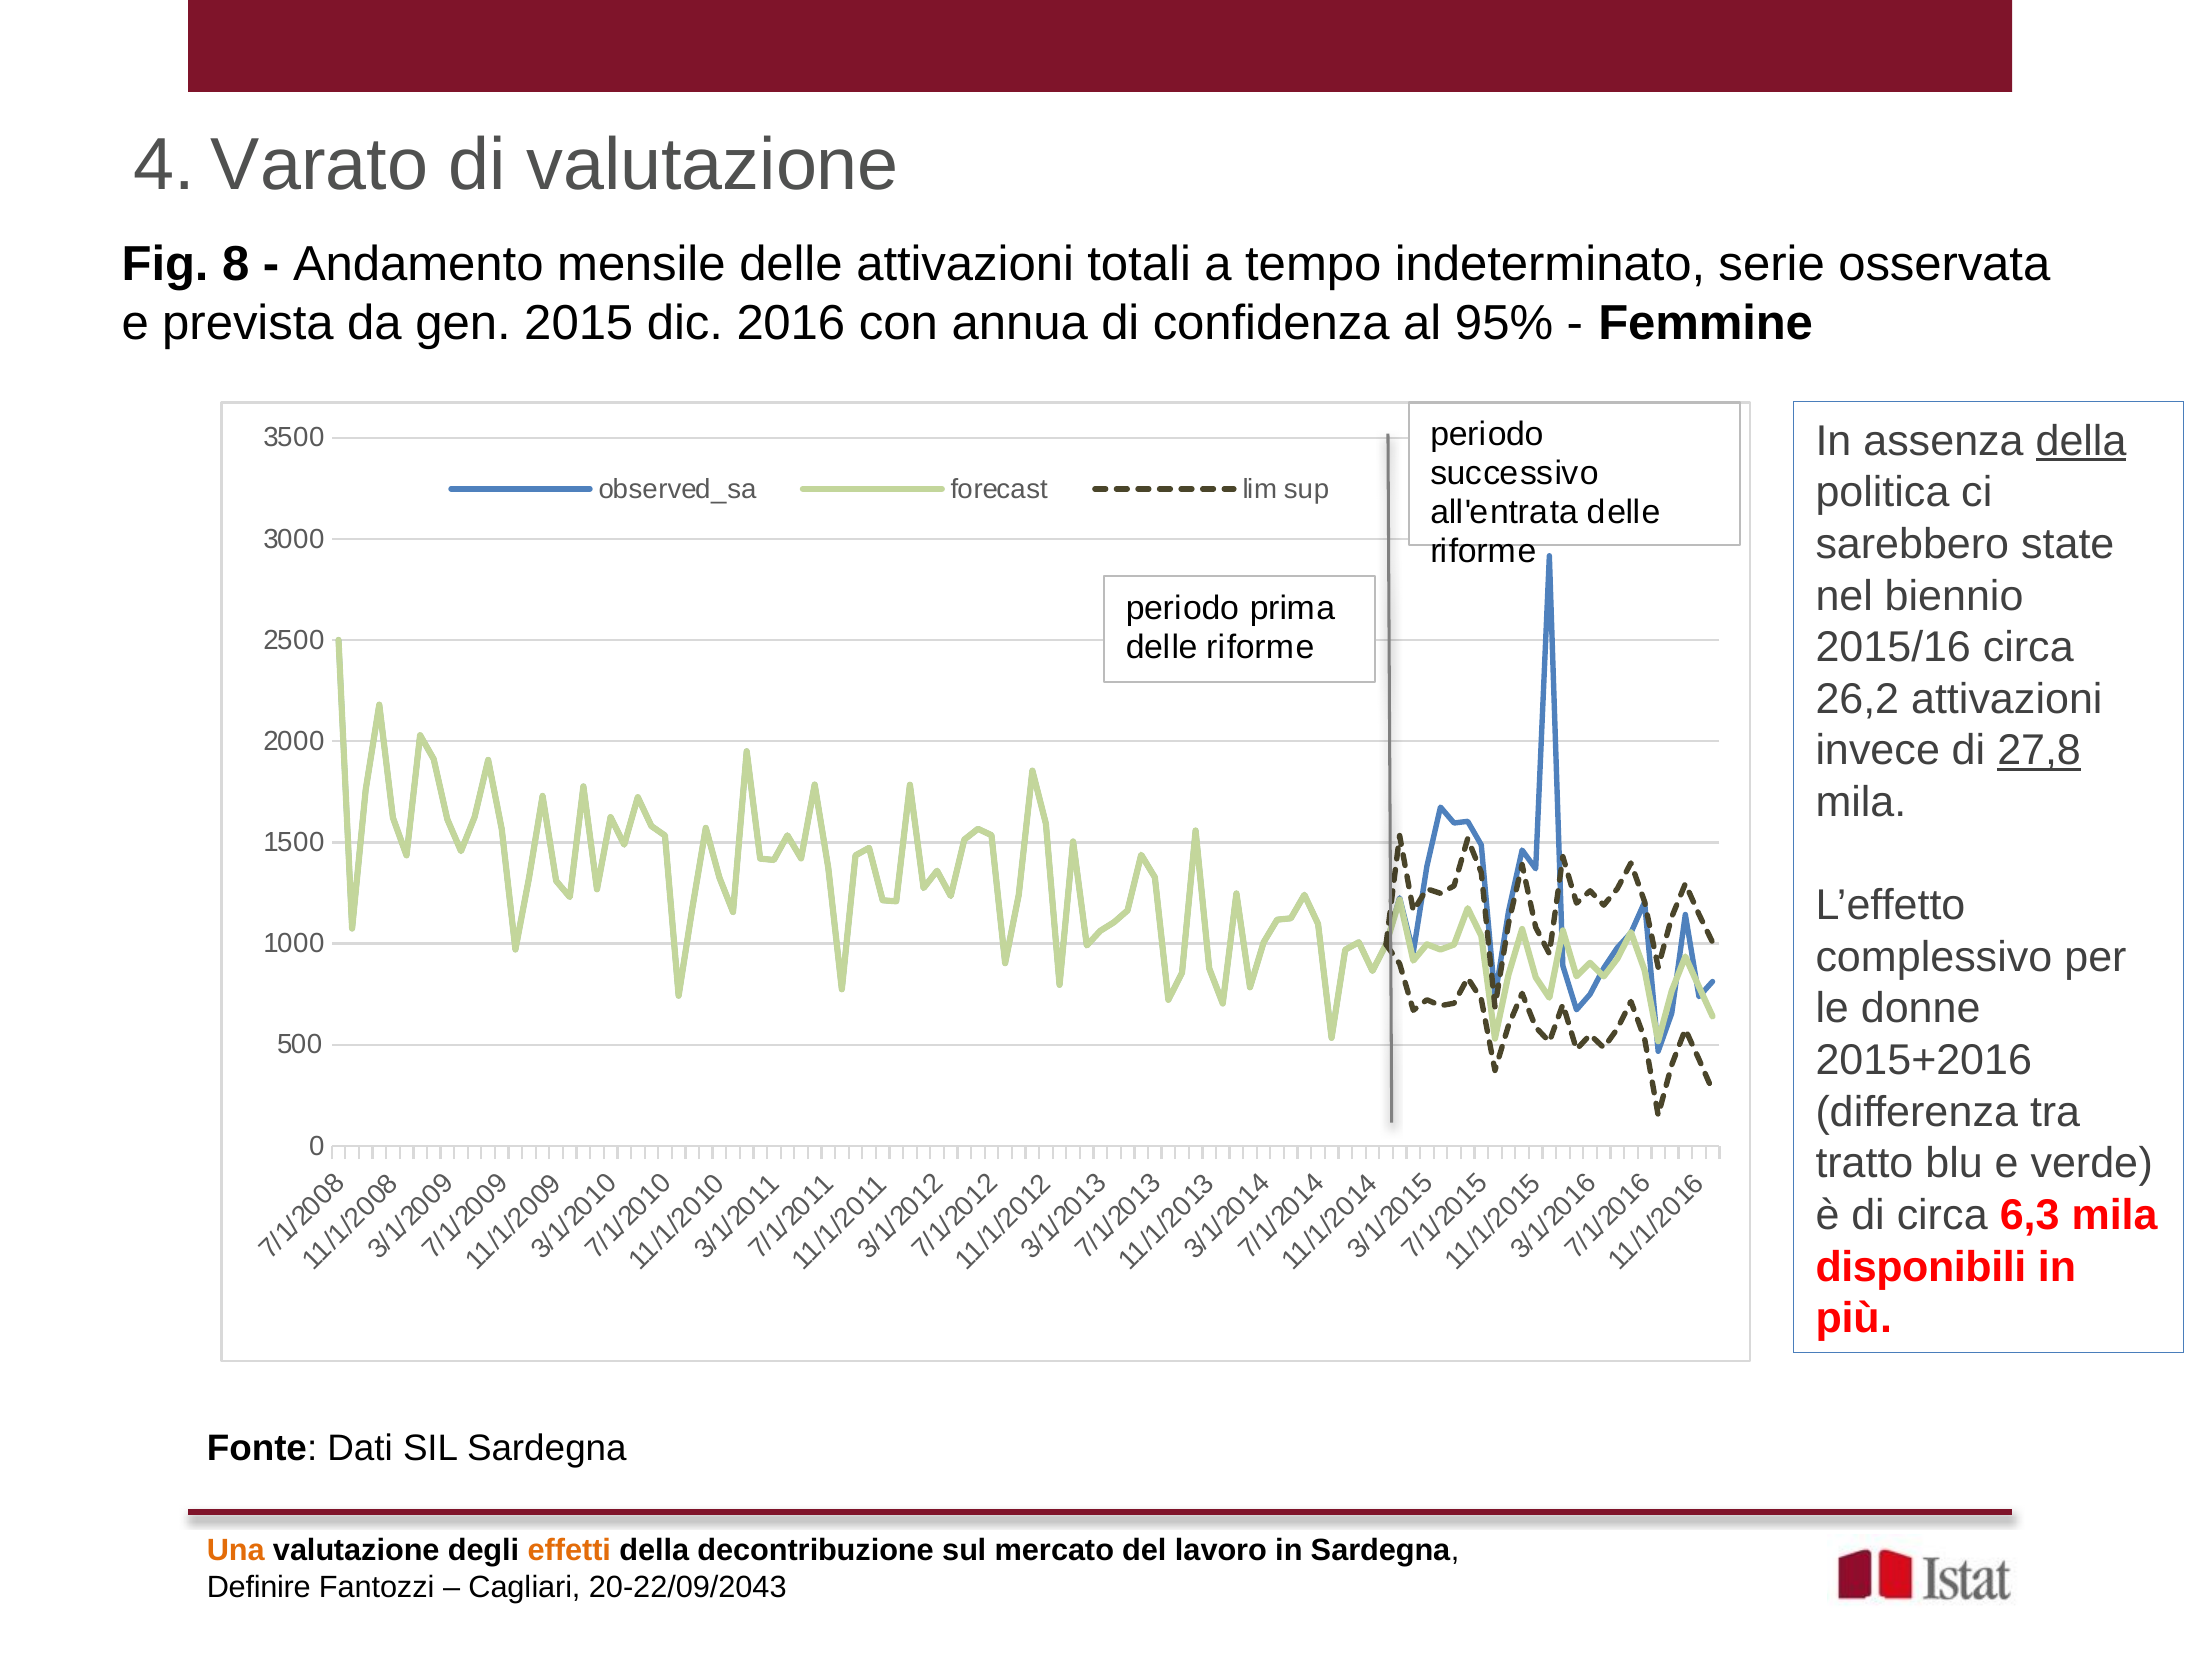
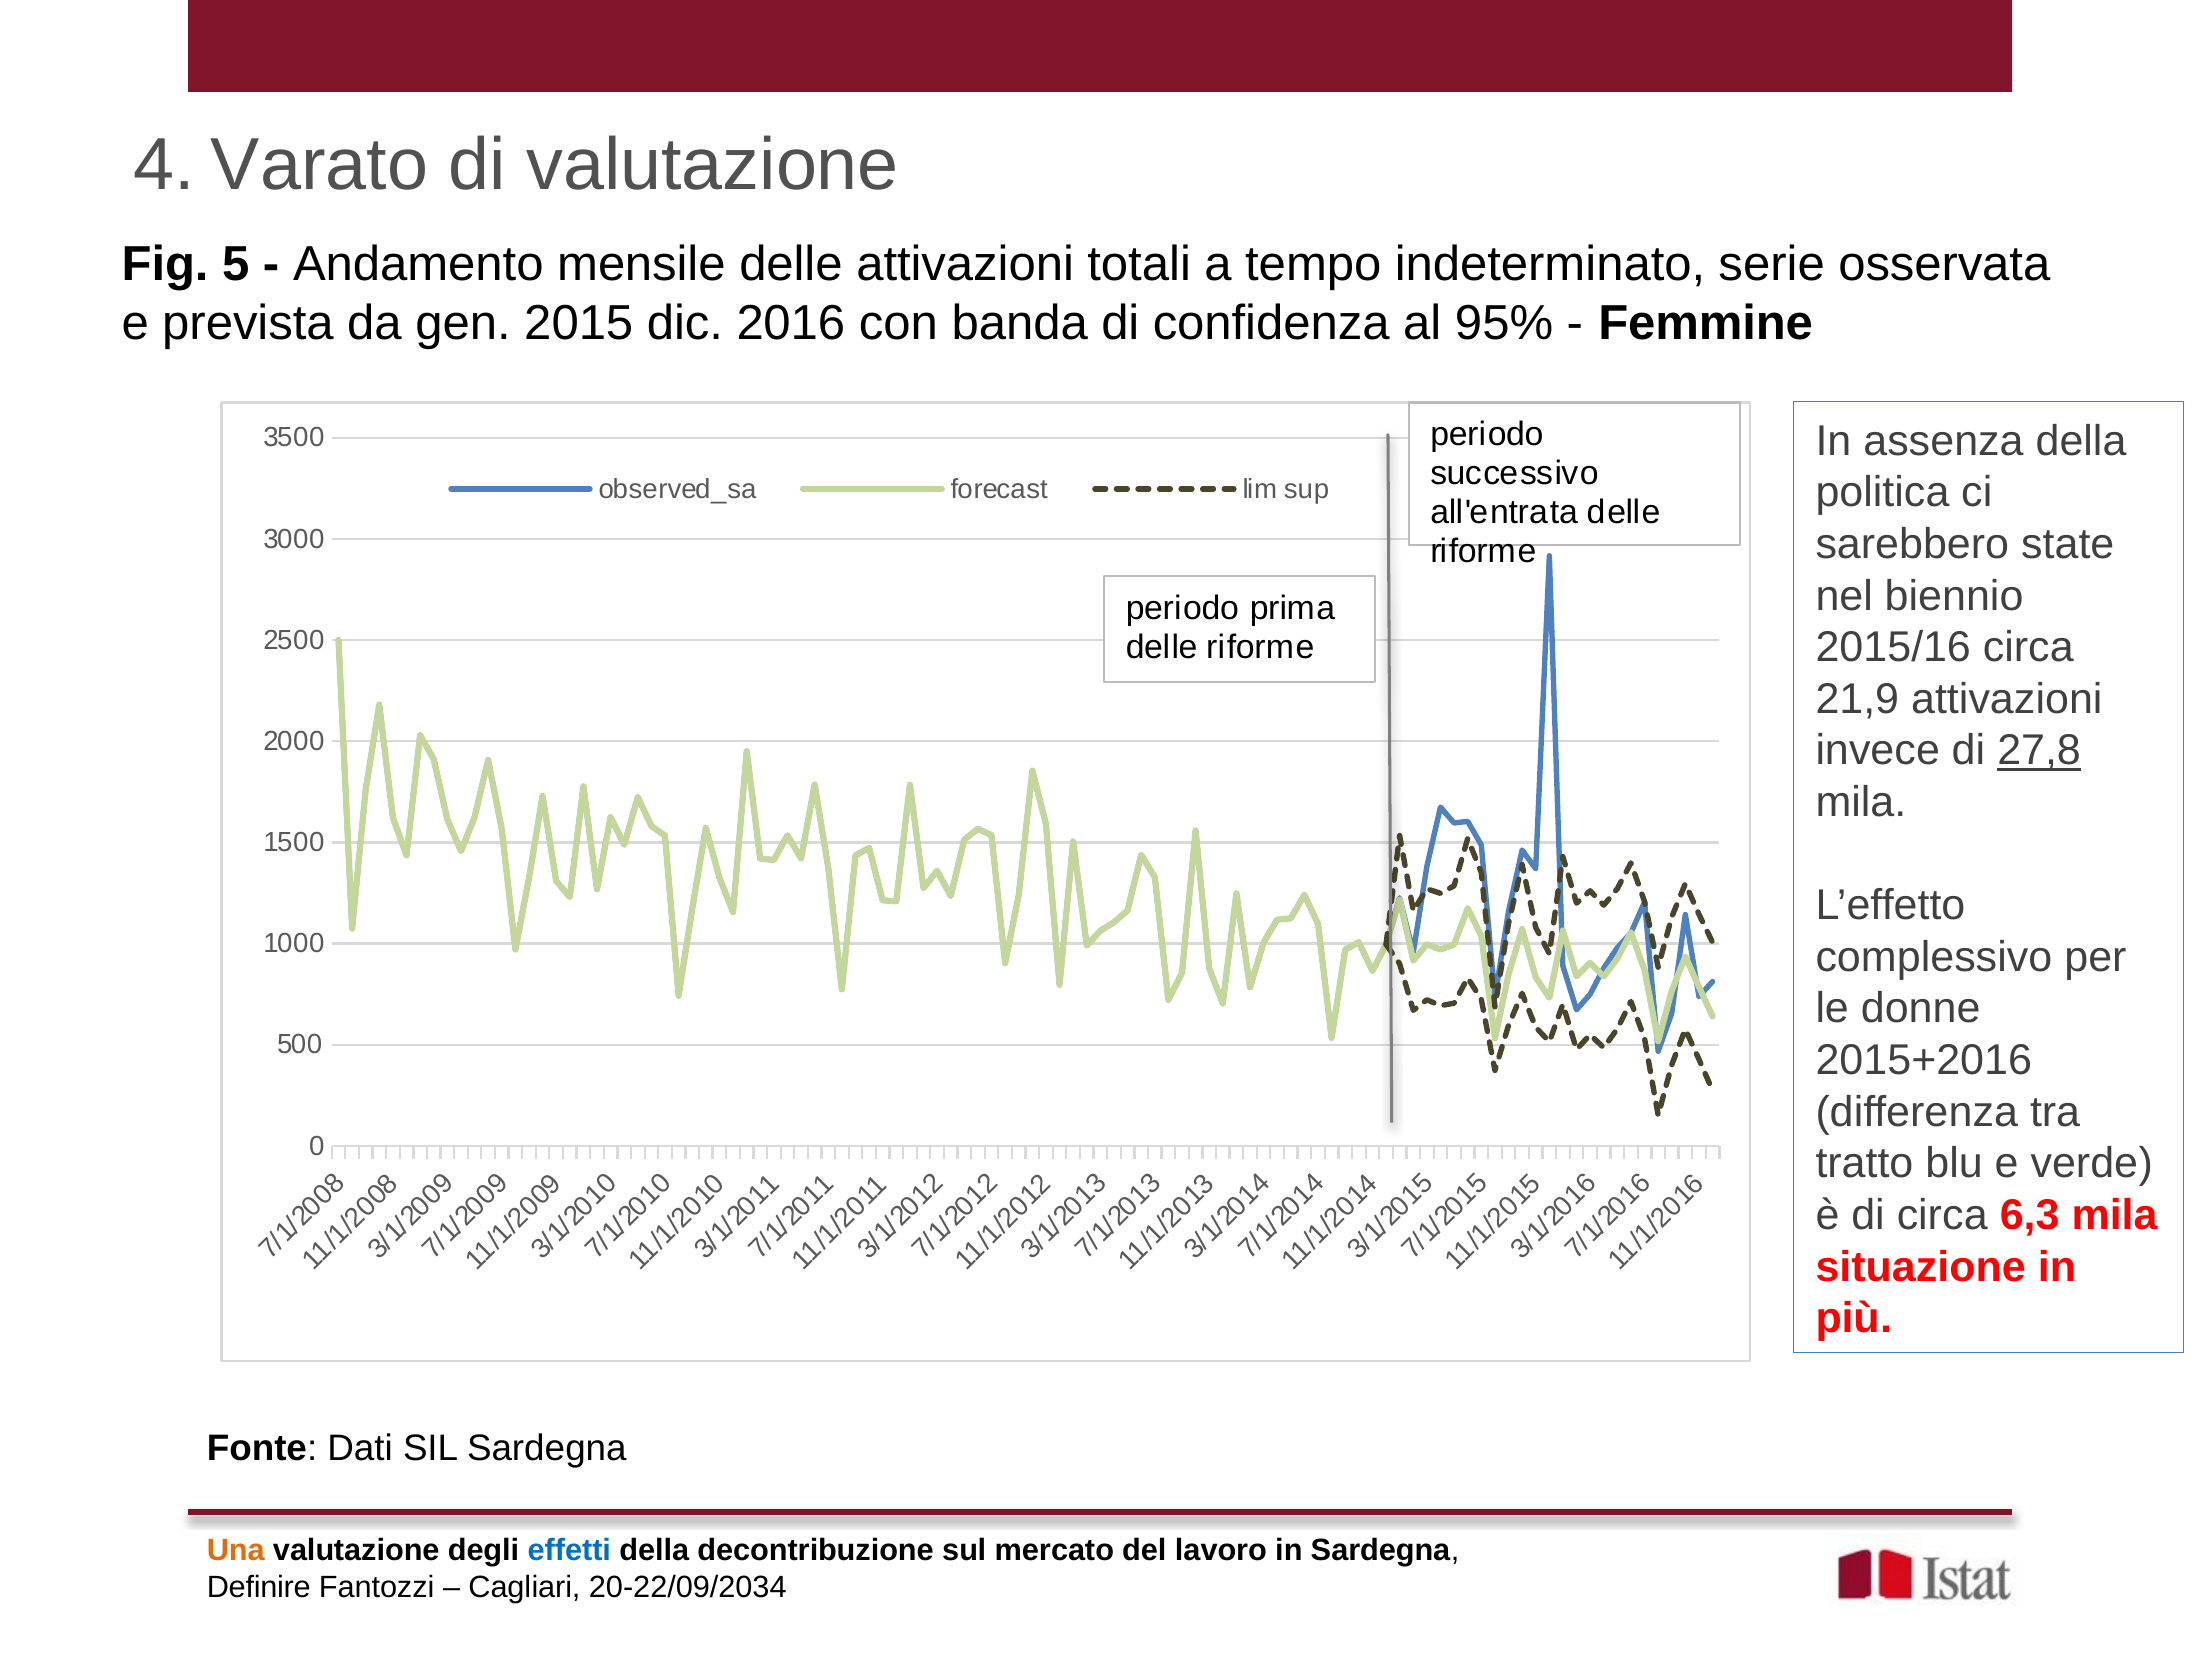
Fig 8: 8 -> 5
annua: annua -> banda
della at (2081, 441) underline: present -> none
26,2: 26,2 -> 21,9
disponibili: disponibili -> situazione
effetti colour: orange -> blue
20-22/09/2043: 20-22/09/2043 -> 20-22/09/2034
